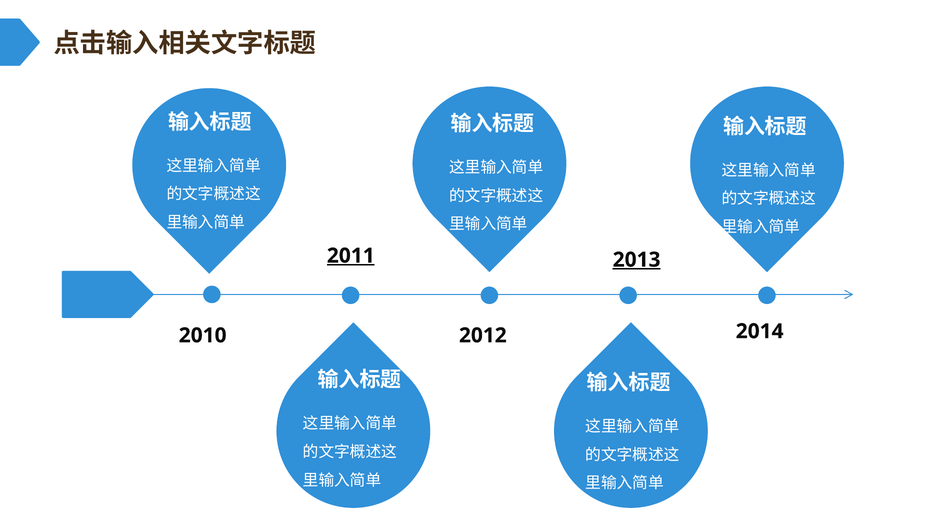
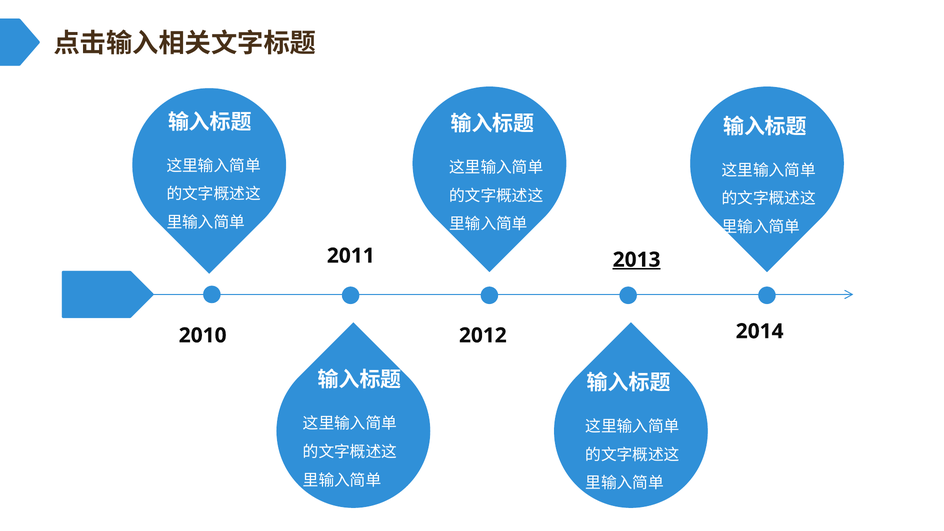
2011 underline: present -> none
